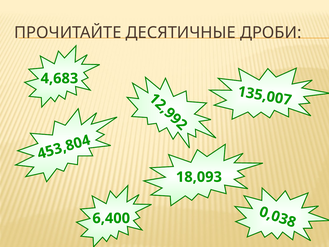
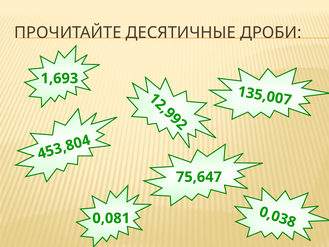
4,683: 4,683 -> 1,693
18,093: 18,093 -> 75,647
6,400: 6,400 -> 0,081
